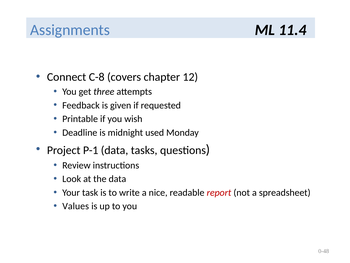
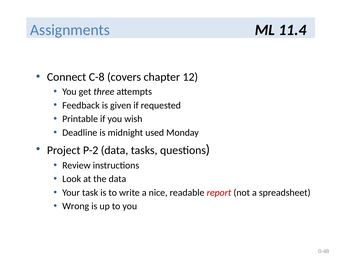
P-1: P-1 -> P-2
Values: Values -> Wrong
